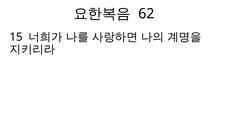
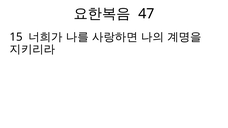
62: 62 -> 47
